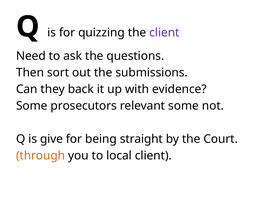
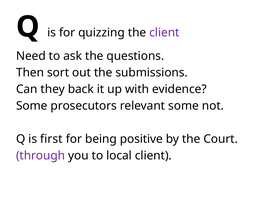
give: give -> first
straight: straight -> positive
through colour: orange -> purple
